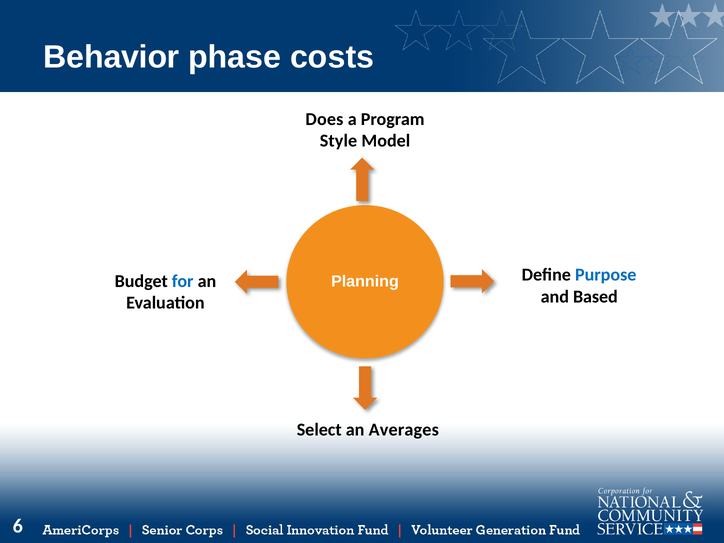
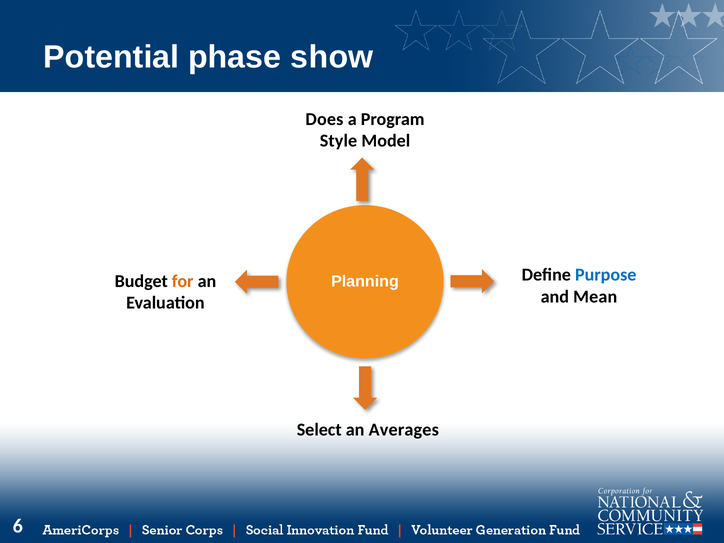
Behavior: Behavior -> Potential
costs: costs -> show
for colour: blue -> orange
Based: Based -> Mean
